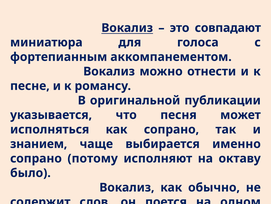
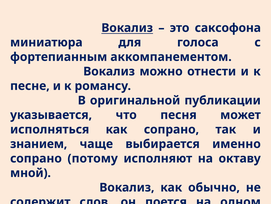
совпадают: совпадают -> саксофона
было: было -> мной
